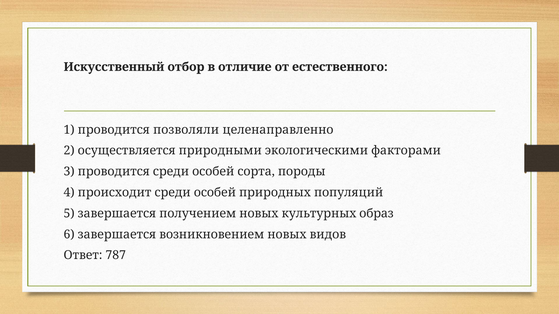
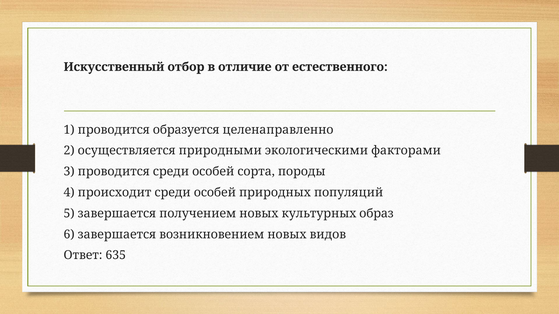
позволяли: позволяли -> образуется
787: 787 -> 635
